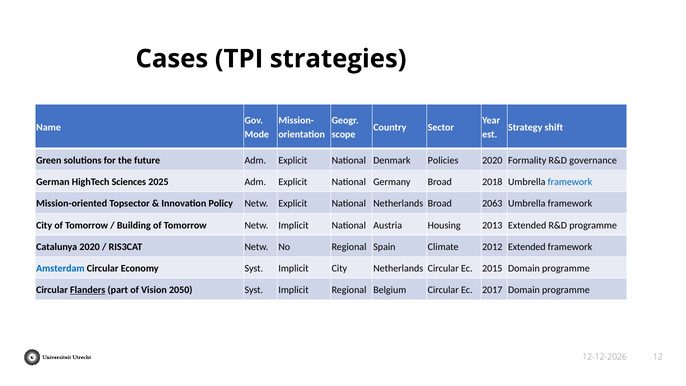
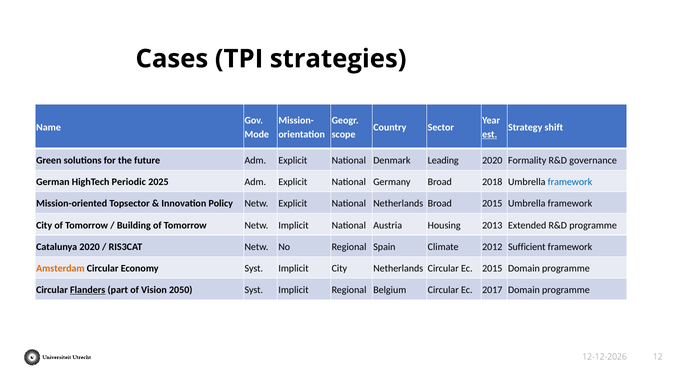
est underline: none -> present
Policies: Policies -> Leading
Sciences: Sciences -> Periodic
Broad 2063: 2063 -> 2015
2012 Extended: Extended -> Sufficient
Amsterdam colour: blue -> orange
